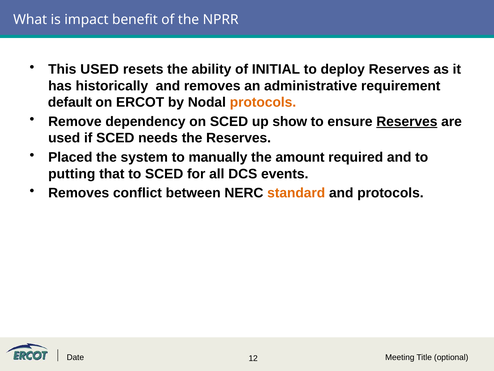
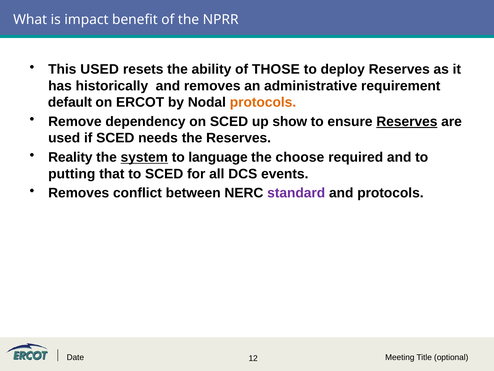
INITIAL: INITIAL -> THOSE
Placed: Placed -> Reality
system underline: none -> present
manually: manually -> language
amount: amount -> choose
standard colour: orange -> purple
